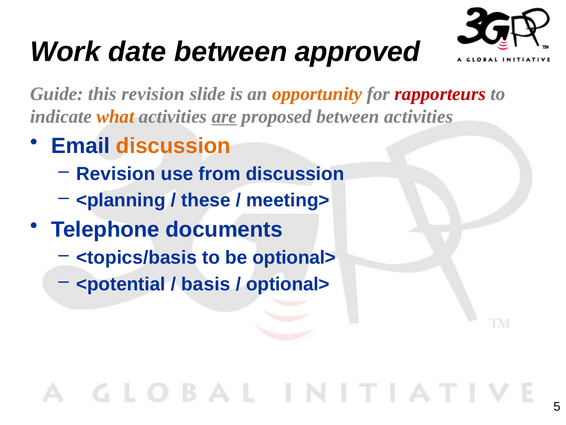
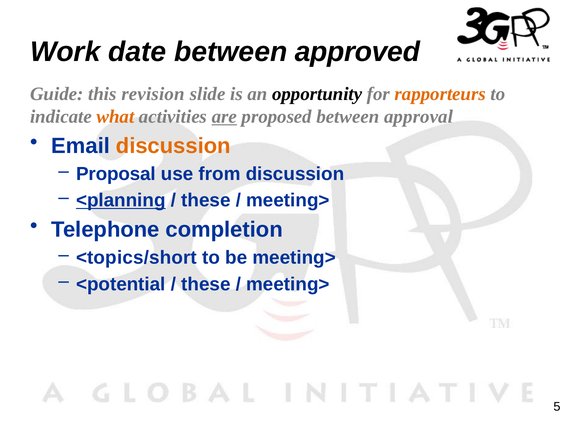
opportunity colour: orange -> black
rapporteurs colour: red -> orange
between activities: activities -> approval
Revision at (116, 174): Revision -> Proposal
<planning underline: none -> present
documents: documents -> completion
<topics/basis: <topics/basis -> <topics/short
be optional>: optional> -> meeting>
basis at (206, 284): basis -> these
optional> at (288, 284): optional> -> meeting>
